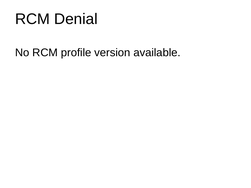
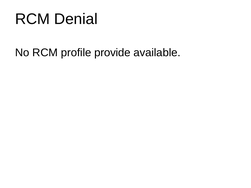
version: version -> provide
